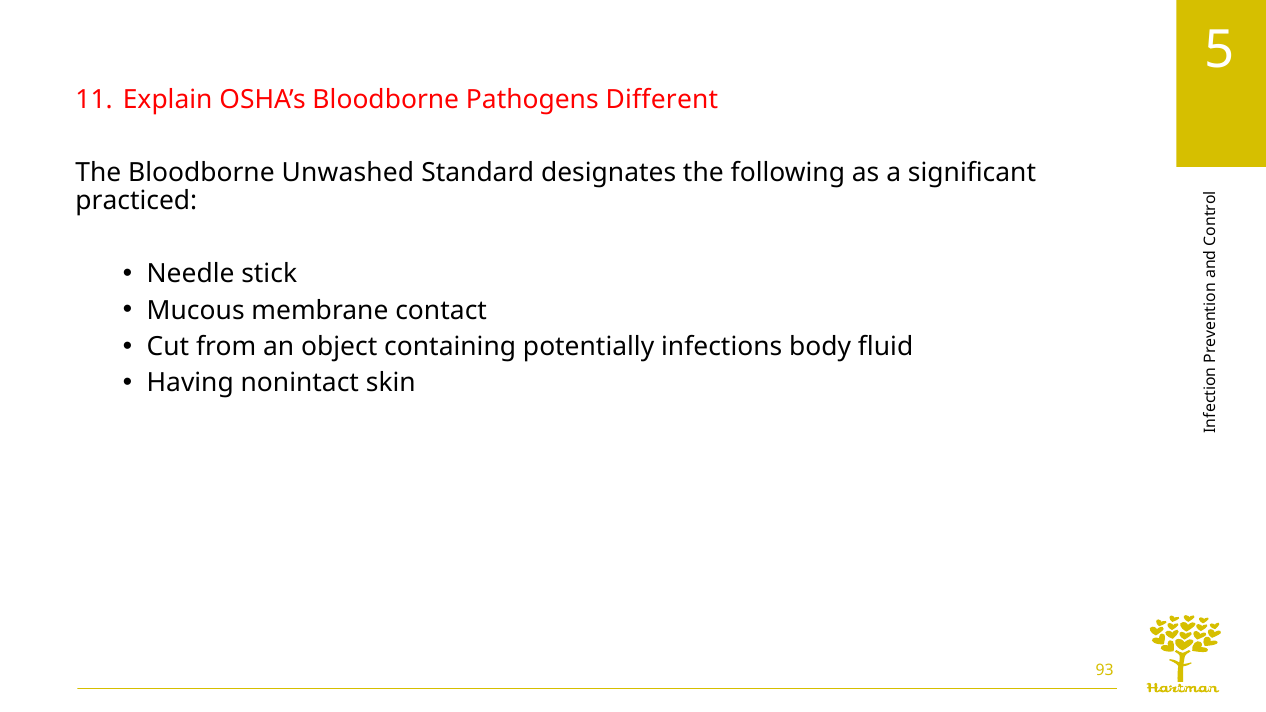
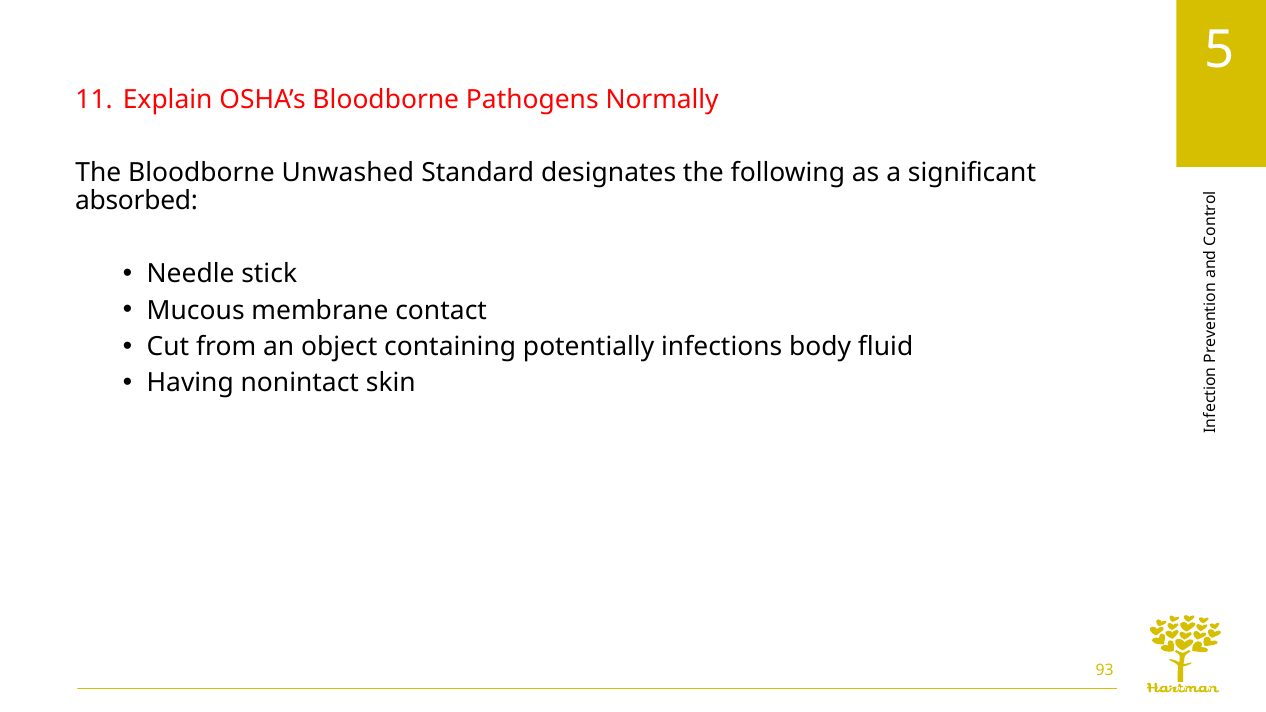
Different: Different -> Normally
practiced: practiced -> absorbed
